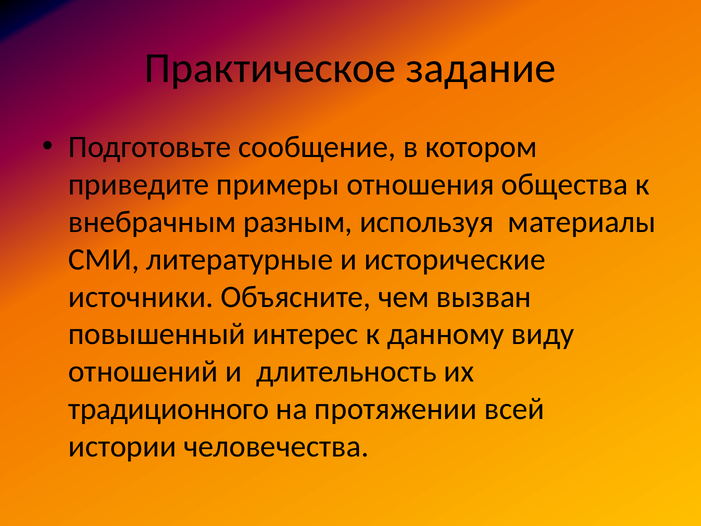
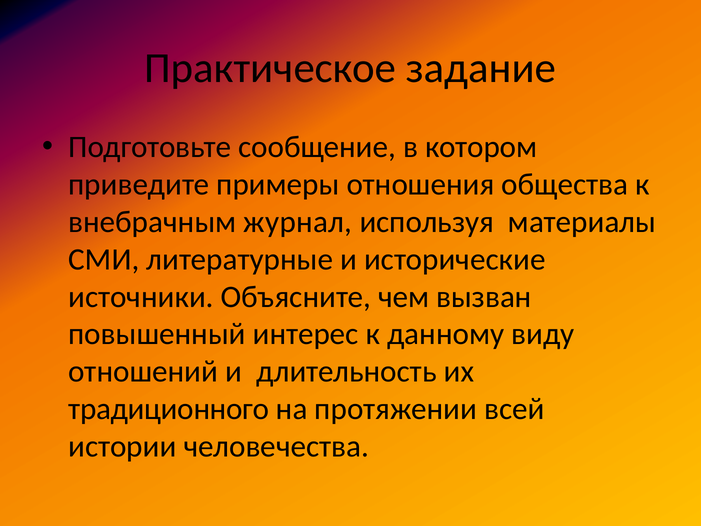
разным: разным -> журнал
